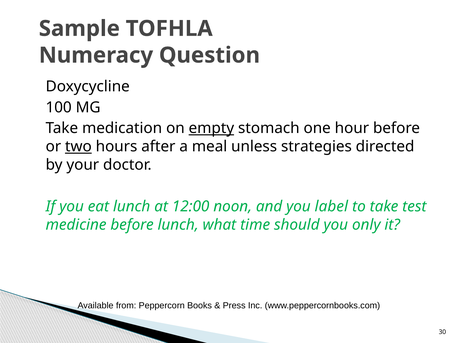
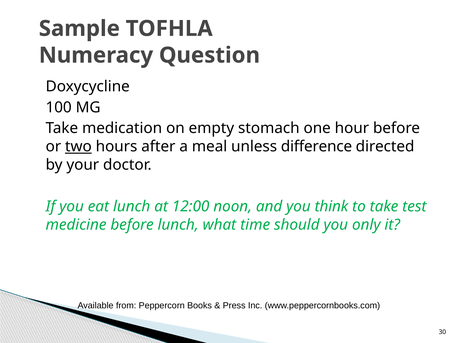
empty underline: present -> none
strategies: strategies -> difference
label: label -> think
